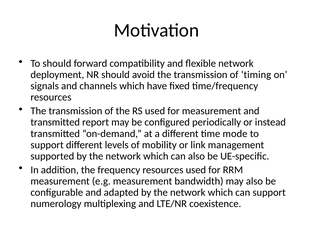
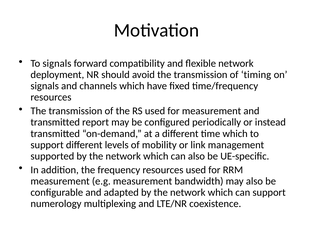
To should: should -> signals
time mode: mode -> which
